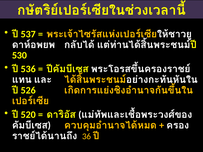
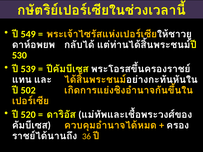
537: 537 -> 549
536: 536 -> 539
526: 526 -> 502
